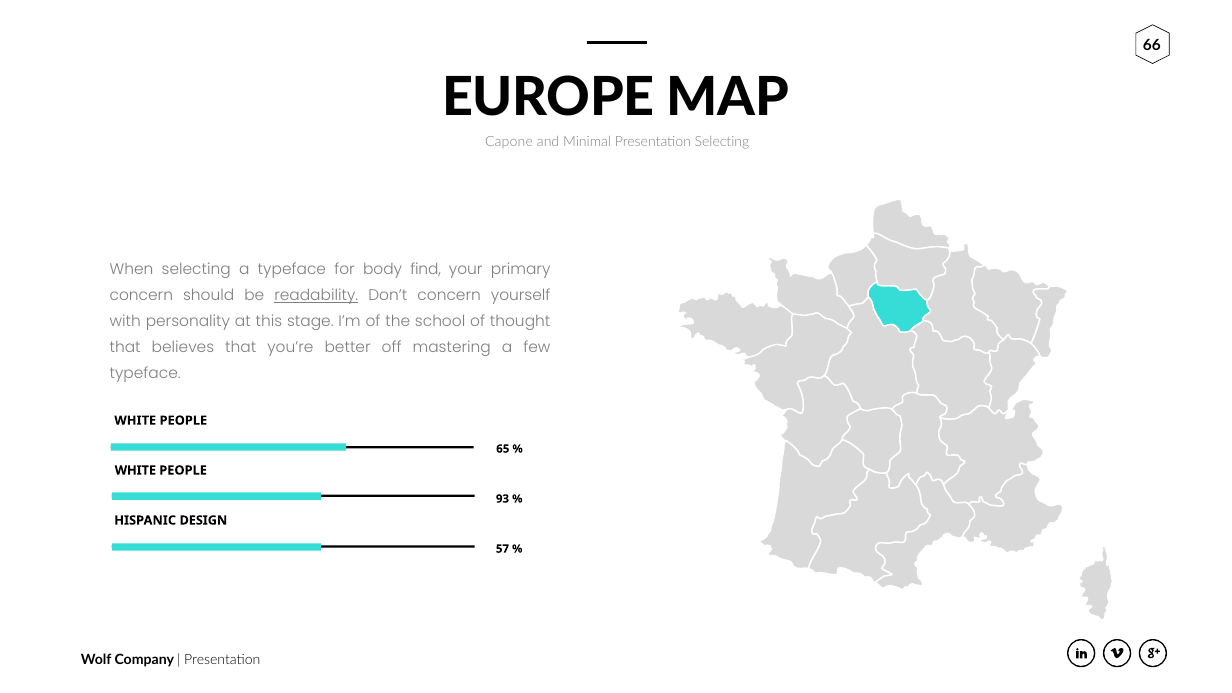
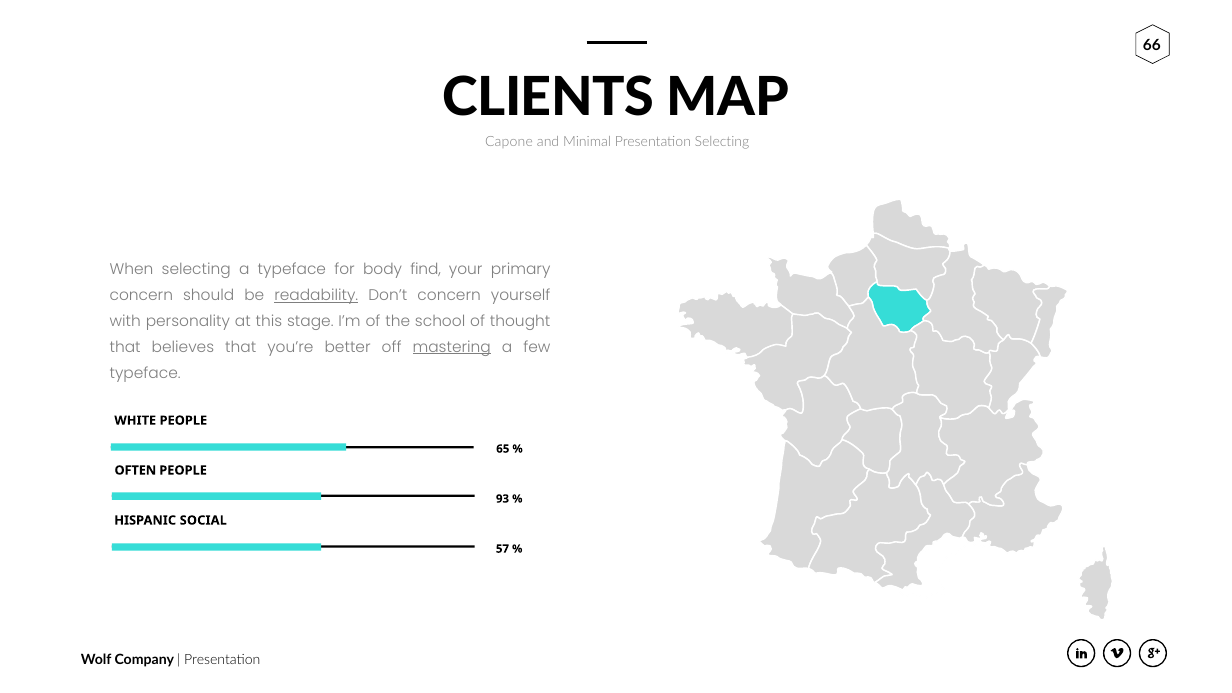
EUROPE: EUROPE -> CLIENTS
mastering underline: none -> present
WHITE at (135, 470): WHITE -> OFTEN
DESIGN: DESIGN -> SOCIAL
